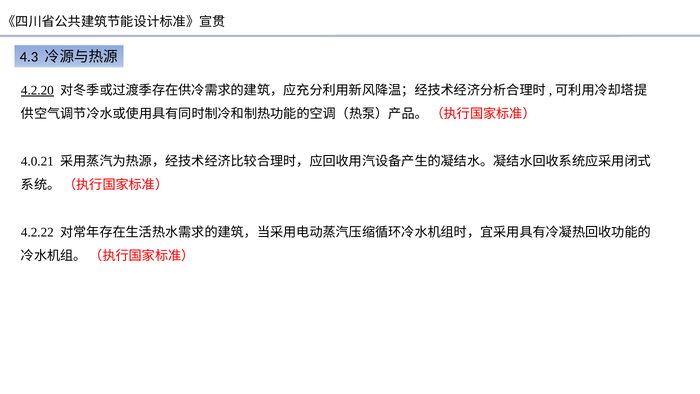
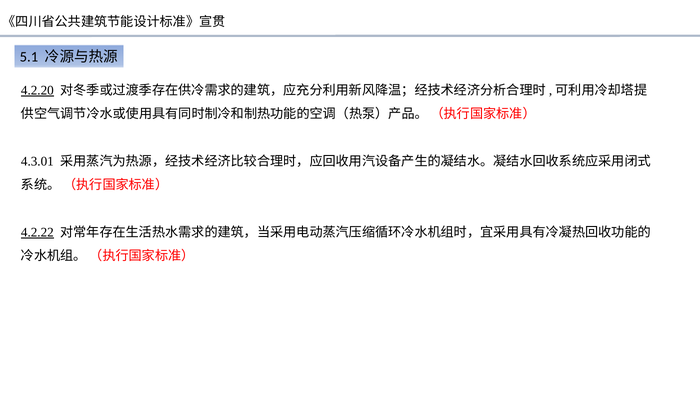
4.3: 4.3 -> 5.1
4.0.21: 4.0.21 -> 4.3.01
4.2.22 underline: none -> present
